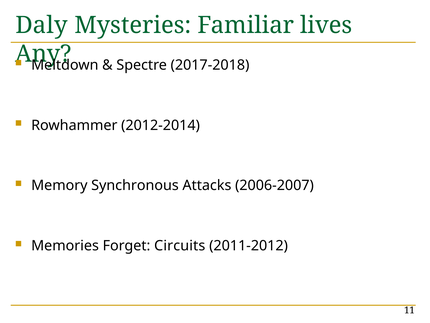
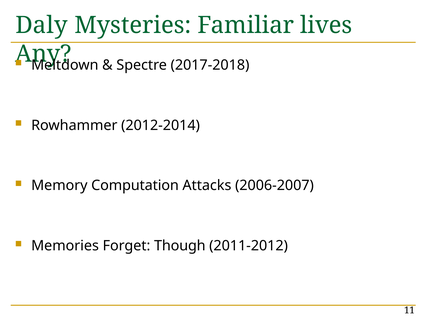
Synchronous: Synchronous -> Computation
Circuits: Circuits -> Though
